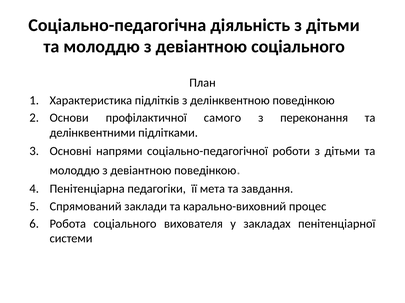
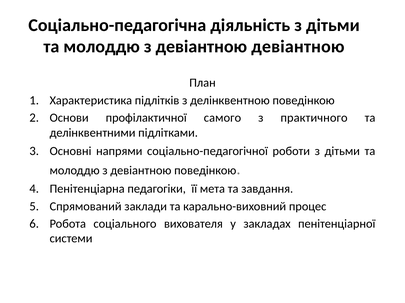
девіантною соціального: соціального -> девіантною
переконання: переконання -> практичного
